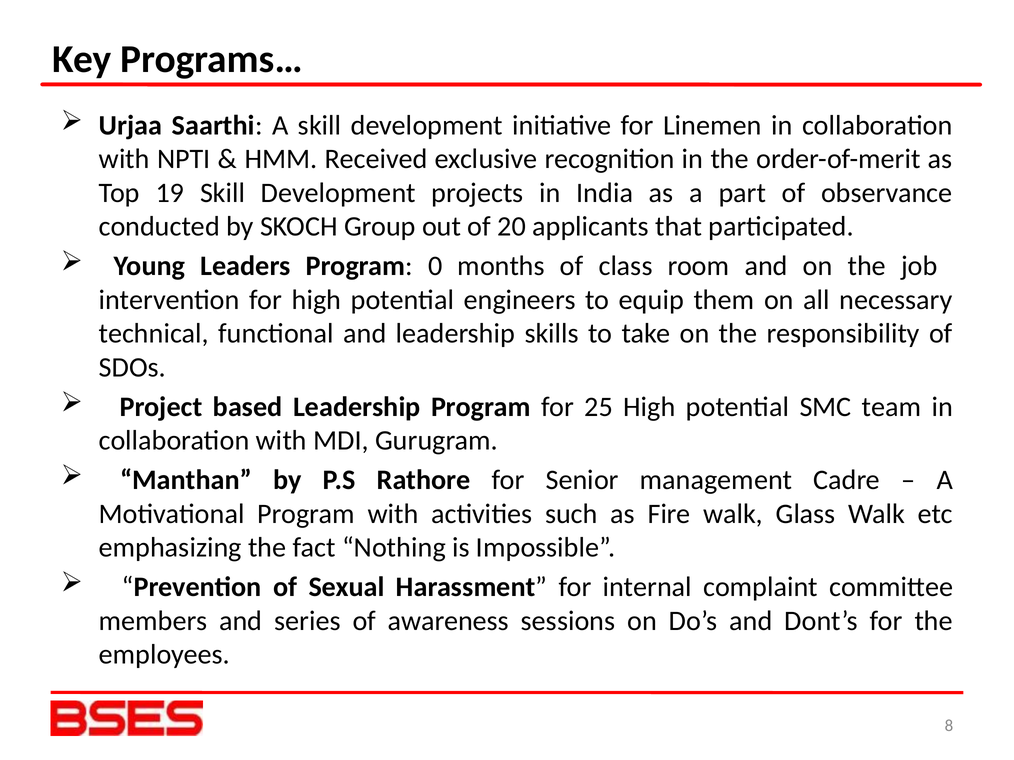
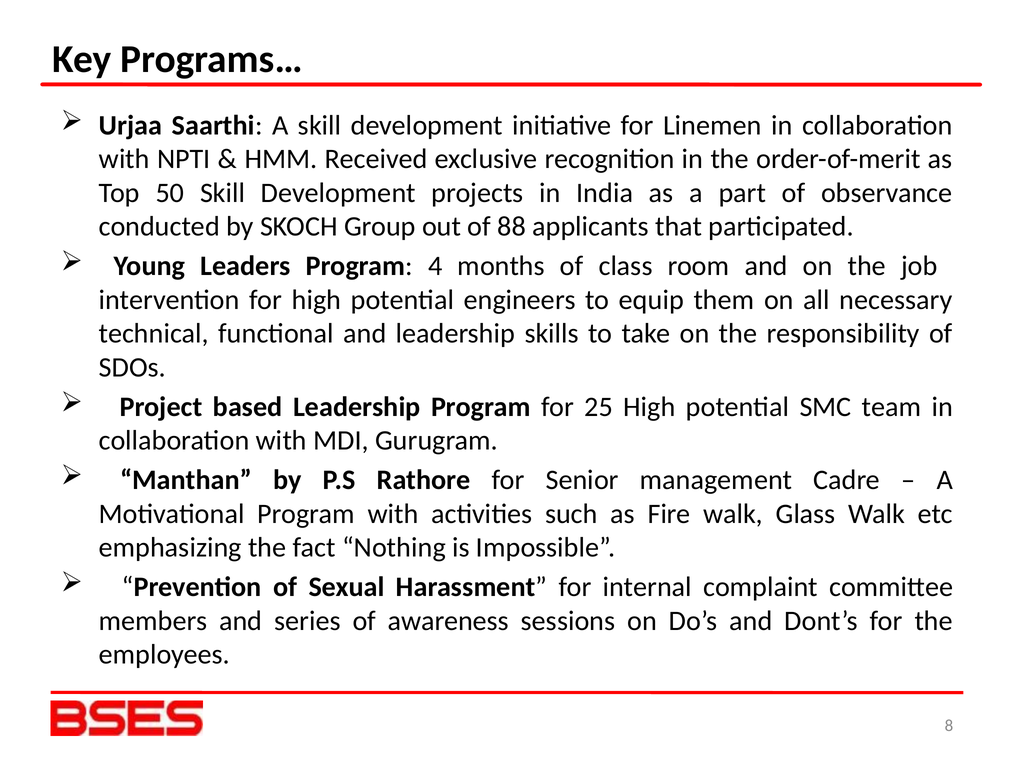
19: 19 -> 50
20: 20 -> 88
0: 0 -> 4
